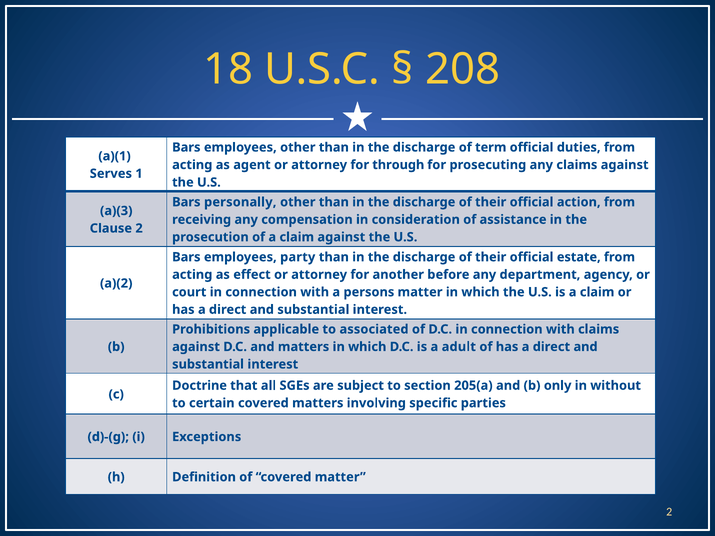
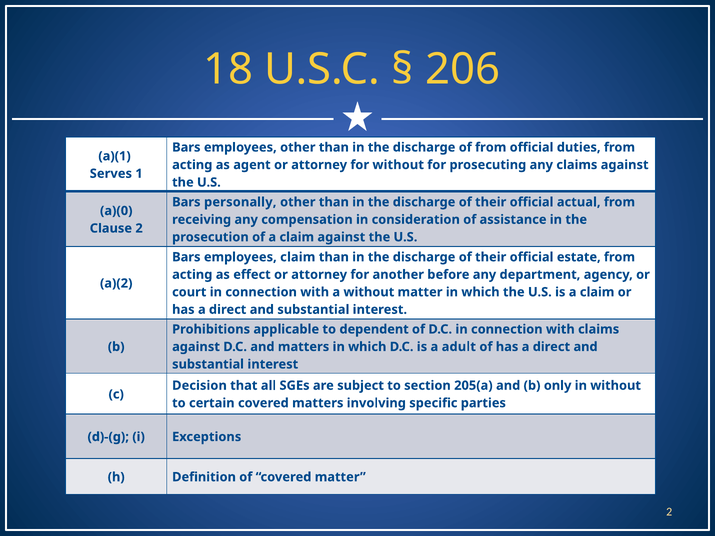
208: 208 -> 206
of term: term -> from
for through: through -> without
action: action -> actual
a)(3: a)(3 -> a)(0
employees party: party -> claim
a persons: persons -> without
associated: associated -> dependent
Doctrine: Doctrine -> Decision
